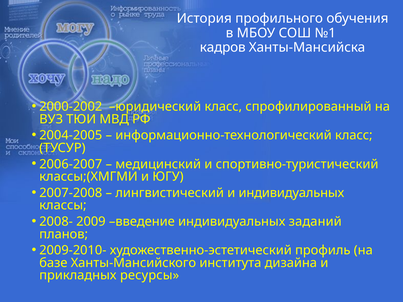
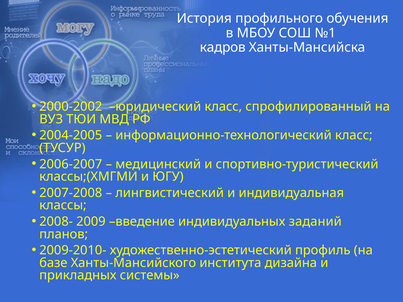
и индивидуальных: индивидуальных -> индивидуальная
ресурсы: ресурсы -> системы
